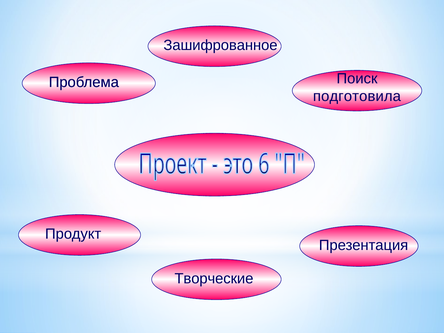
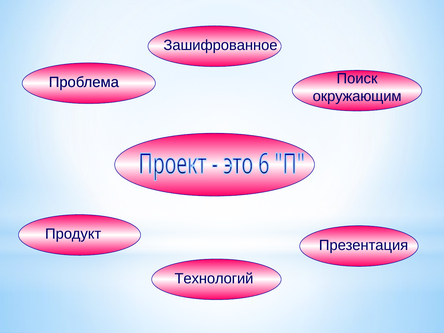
подготовила: подготовила -> окружающим
Творческие: Творческие -> Технологий
